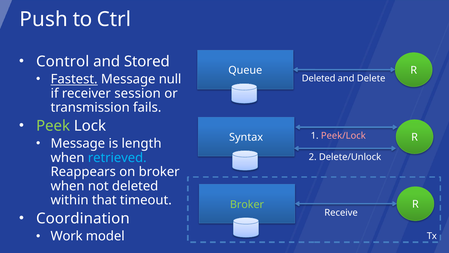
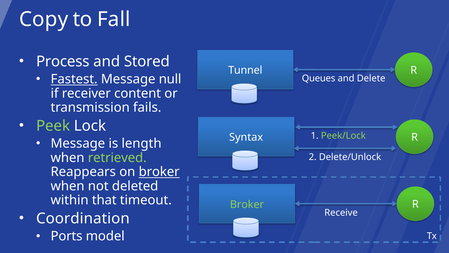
Push: Push -> Copy
Ctrl: Ctrl -> Fall
Control: Control -> Process
Queue: Queue -> Tunnel
Deleted at (319, 78): Deleted -> Queues
session: session -> content
Peek/Lock colour: pink -> light green
retrieved colour: light blue -> light green
broker at (159, 172) underline: none -> present
Work: Work -> Ports
